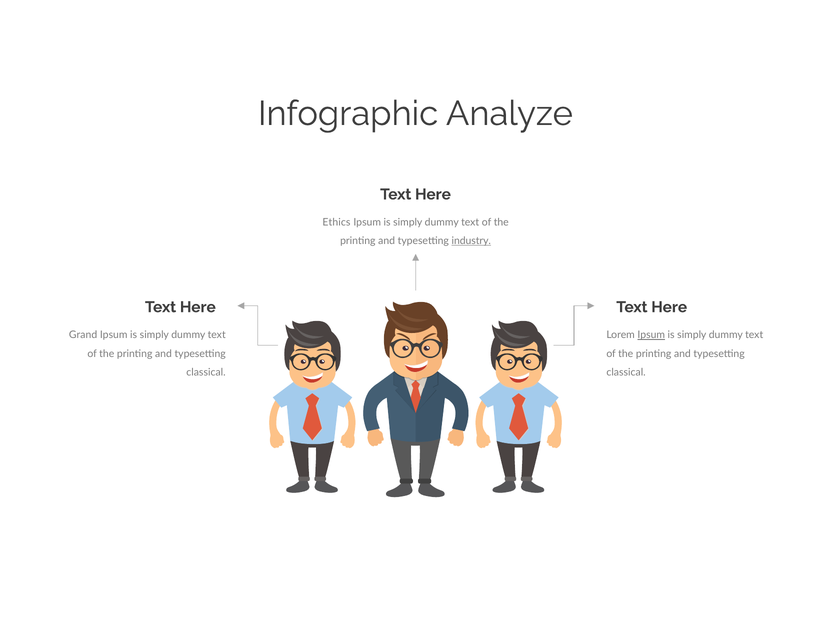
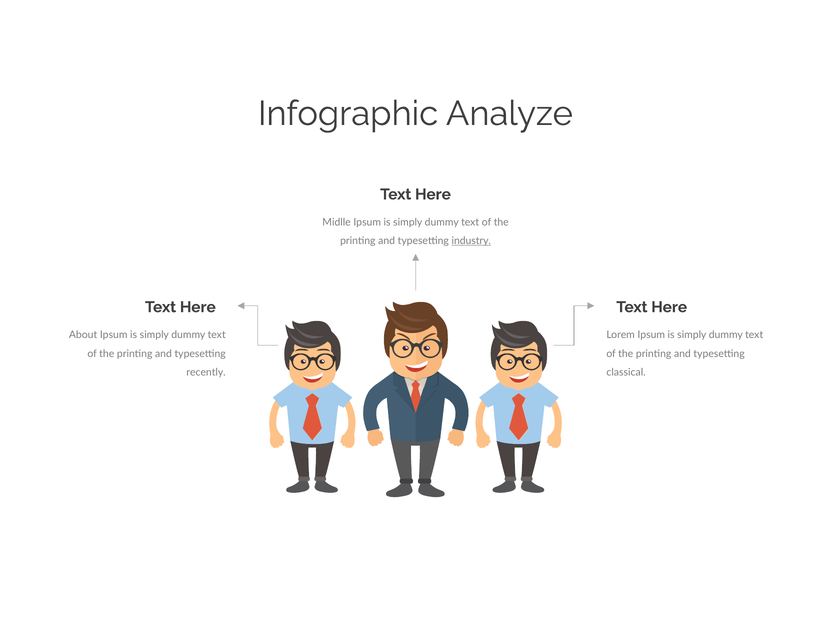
Ethics: Ethics -> Midlle
Grand: Grand -> About
Ipsum at (651, 335) underline: present -> none
classical at (206, 373): classical -> recently
